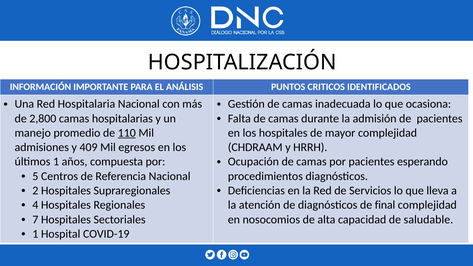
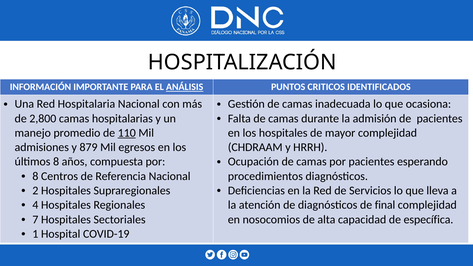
ANÁLISIS underline: none -> present
409: 409 -> 879
últimos 1: 1 -> 8
5 at (35, 176): 5 -> 8
saludable: saludable -> específica
